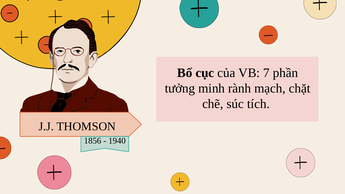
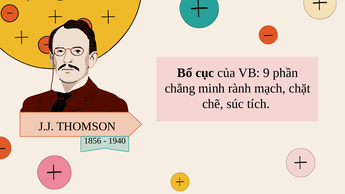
7: 7 -> 9
tưởng: tưởng -> chẳng
